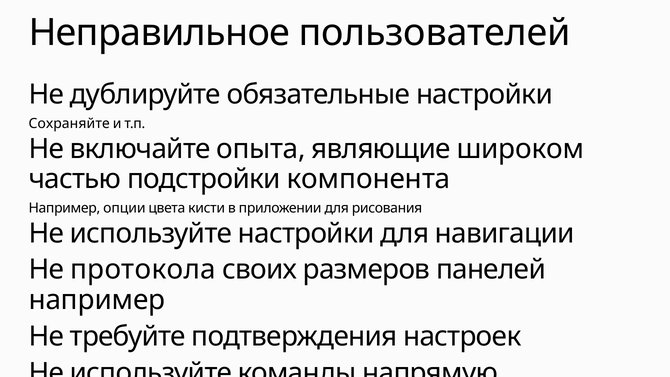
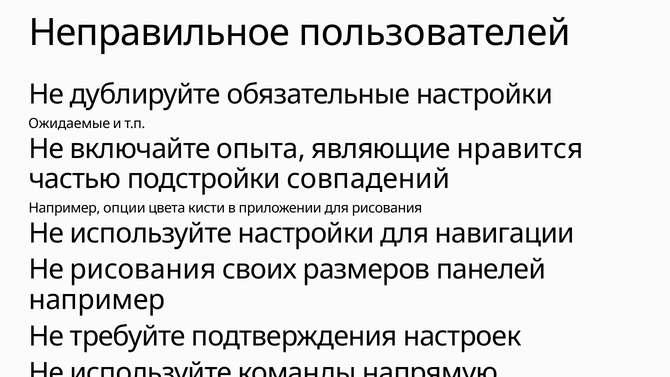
Сохраняйте: Сохраняйте -> Ожидаемые
широком: широком -> нравится
компонента: компонента -> совпадений
Не протокола: протокола -> рисования
